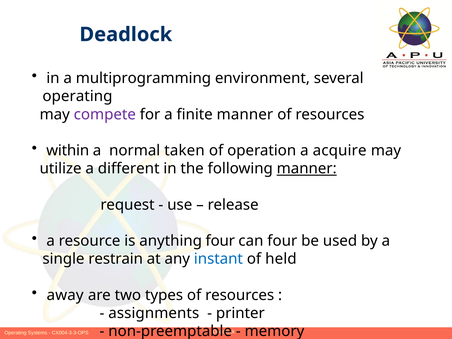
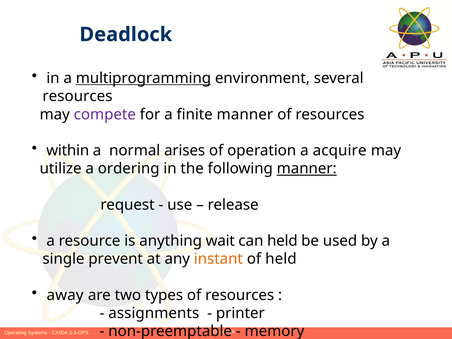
multiprogramming underline: none -> present
operating at (77, 96): operating -> resources
taken: taken -> arises
different: different -> ordering
anything four: four -> wait
can four: four -> held
restrain: restrain -> prevent
instant colour: blue -> orange
